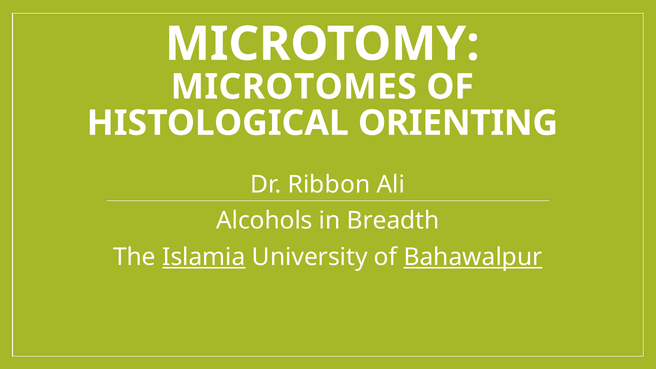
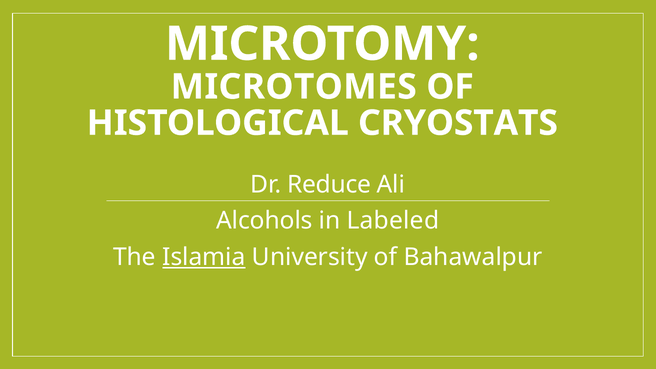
ORIENTING: ORIENTING -> CRYOSTATS
Ribbon: Ribbon -> Reduce
Breadth: Breadth -> Labeled
Bahawalpur underline: present -> none
